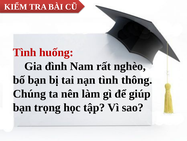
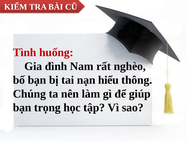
nạn tình: tình -> hiểu
